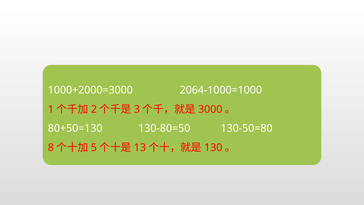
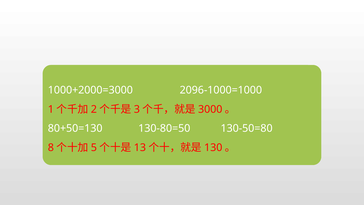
2064-1000=1000: 2064-1000=1000 -> 2096-1000=1000
